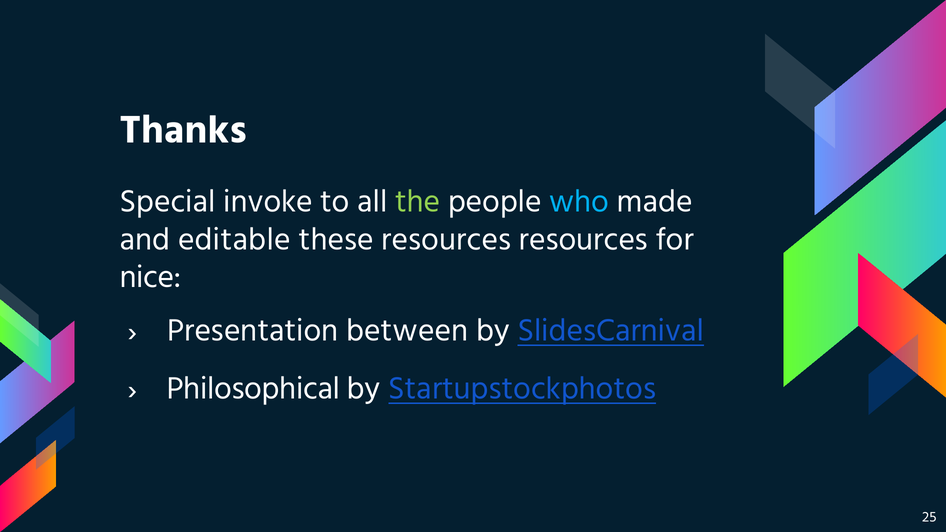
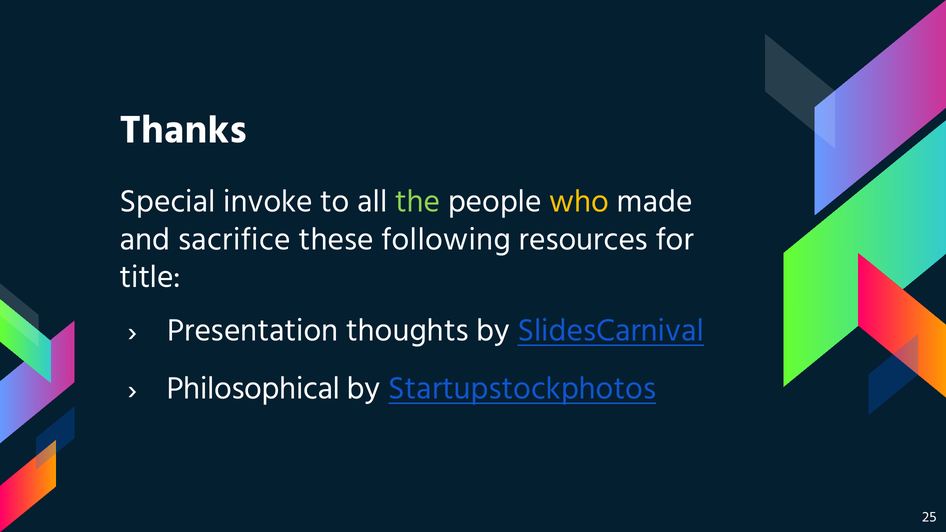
who colour: light blue -> yellow
editable: editable -> sacrifice
these resources: resources -> following
nice: nice -> title
between: between -> thoughts
